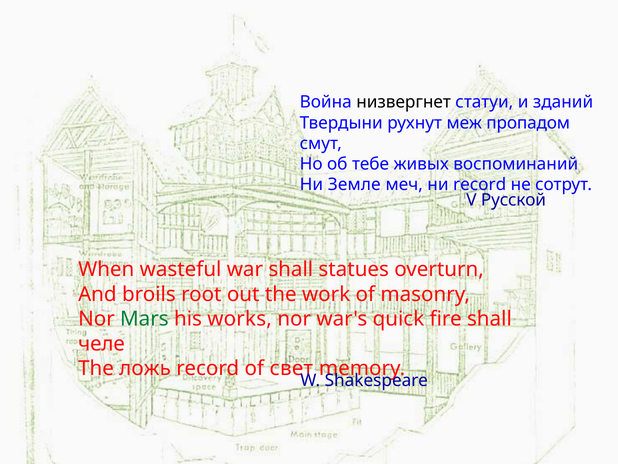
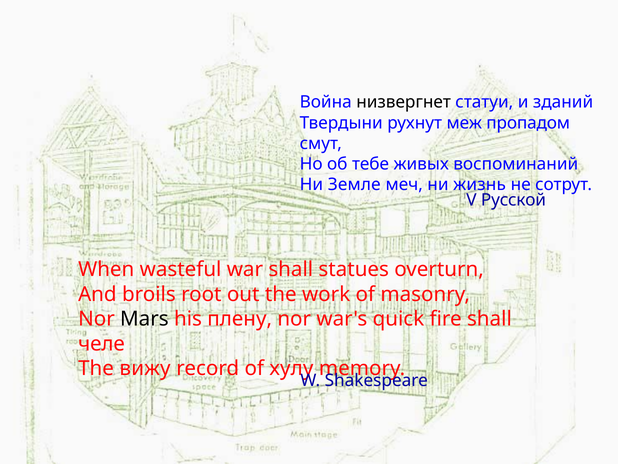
ни record: record -> жизнь
Mars colour: green -> black
works: works -> плену
ложь: ложь -> вижу
свет: свет -> хулу
